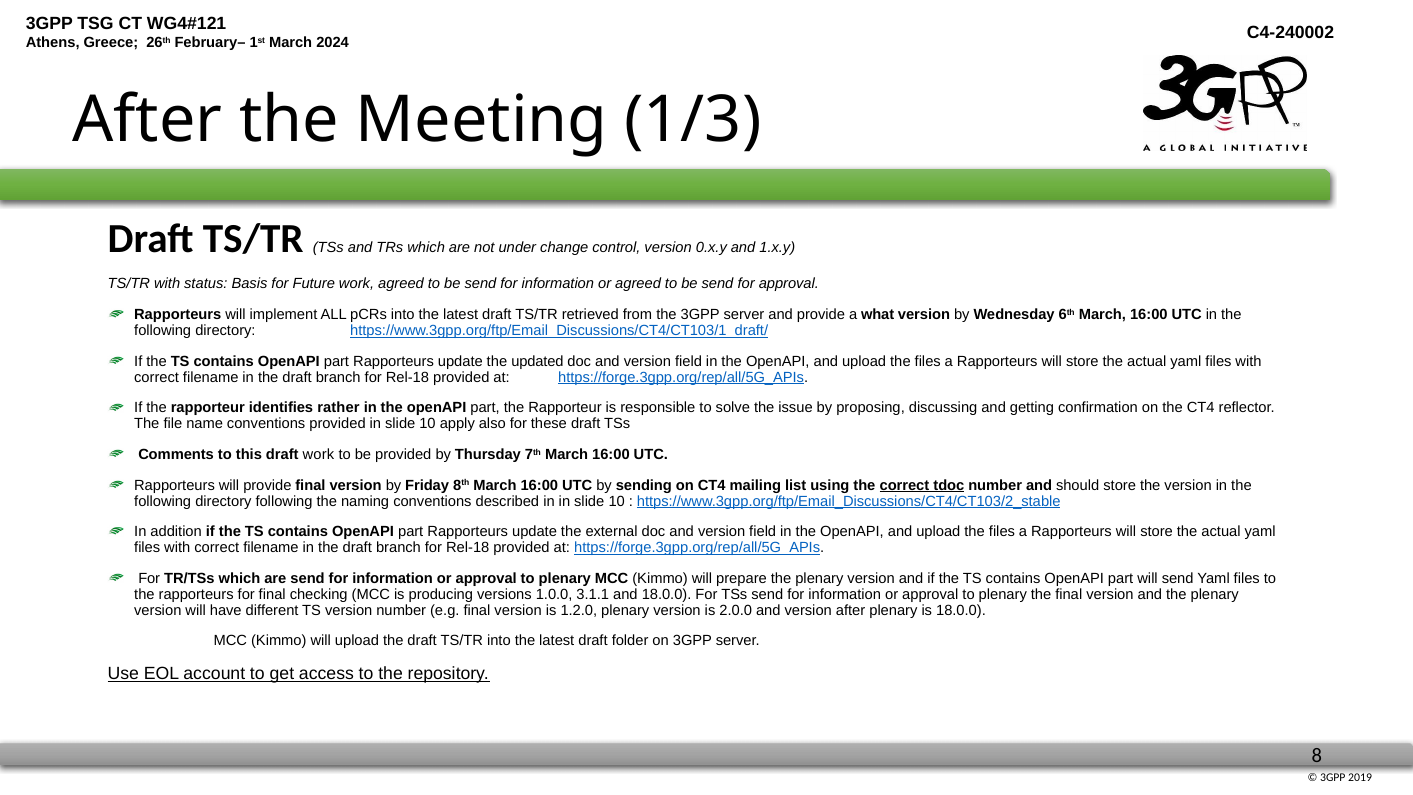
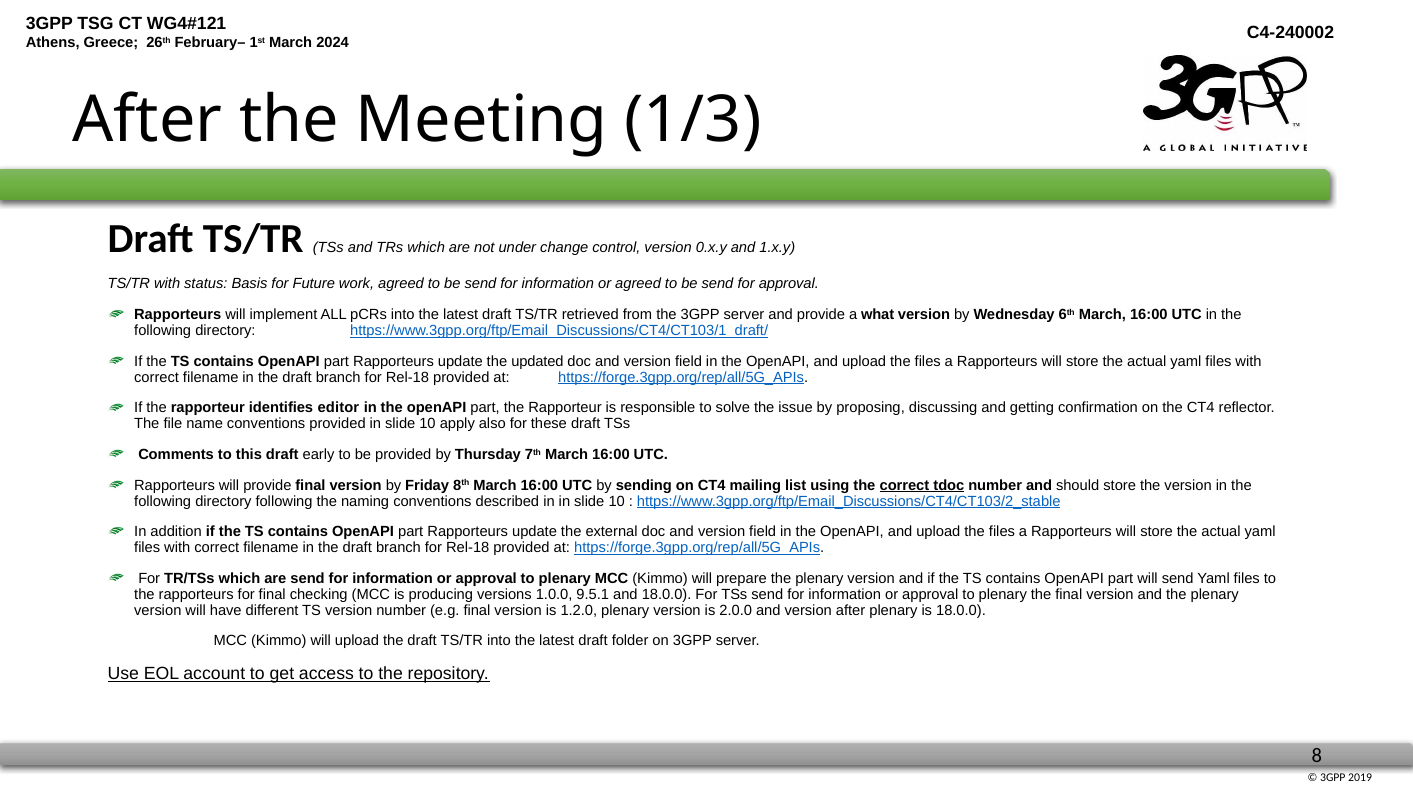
rather: rather -> editor
draft work: work -> early
3.1.1: 3.1.1 -> 9.5.1
